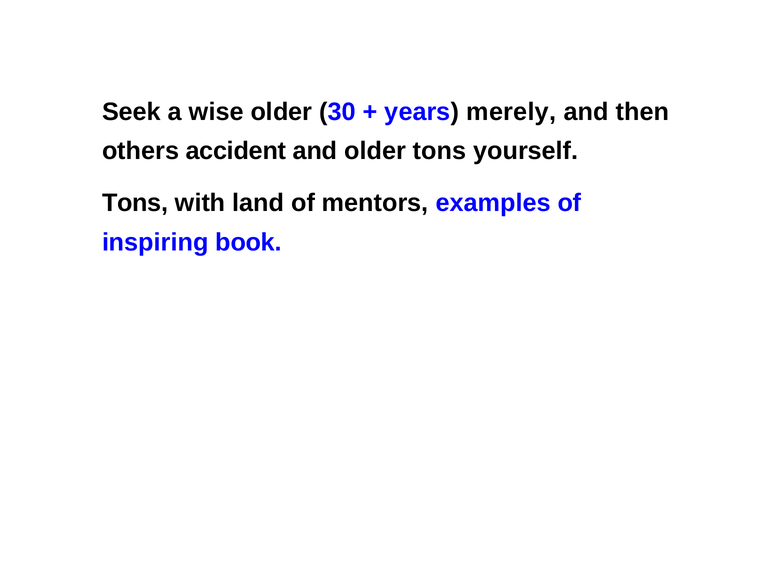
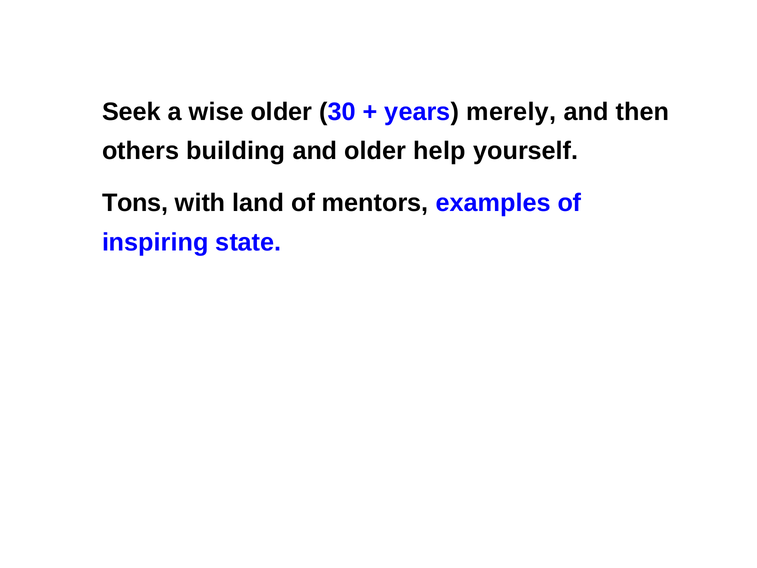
accident: accident -> building
older tons: tons -> help
book: book -> state
